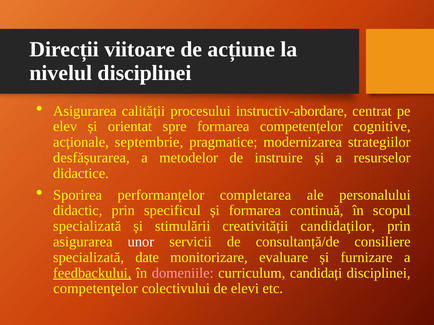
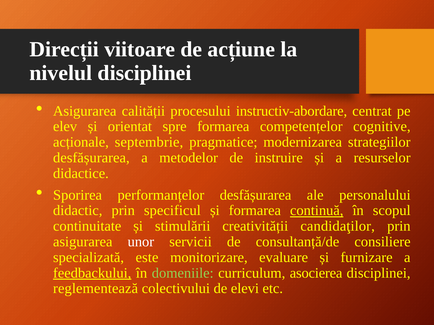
performanțelor completarea: completarea -> desfășurarea
continuă underline: none -> present
specializată at (87, 226): specializată -> continuitate
date: date -> este
domeniile colour: pink -> light green
candidați: candidați -> asocierea
competenţelor: competenţelor -> reglementează
